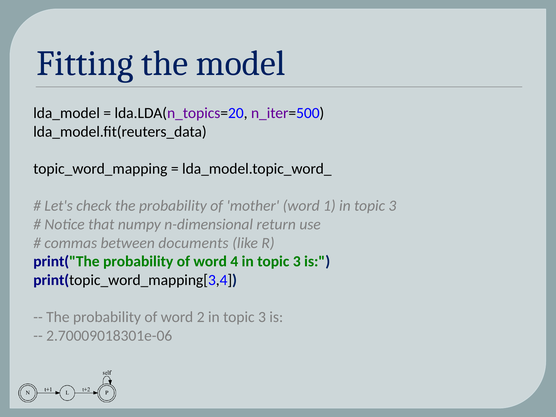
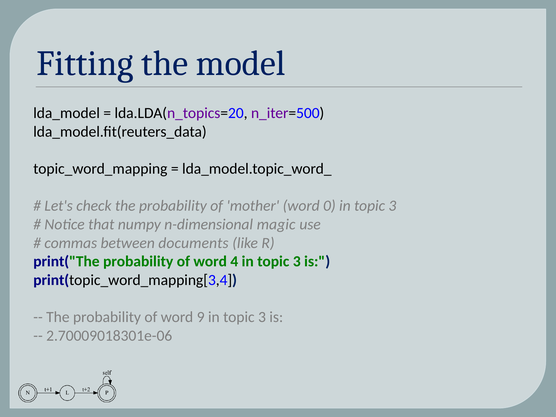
1: 1 -> 0
return: return -> magic
2: 2 -> 9
